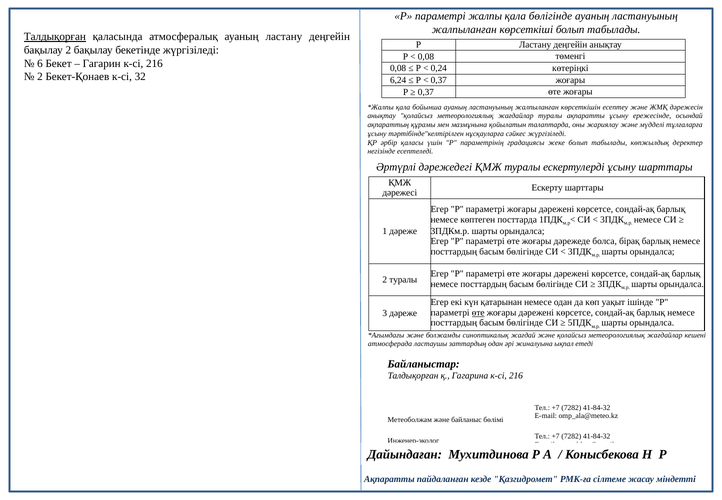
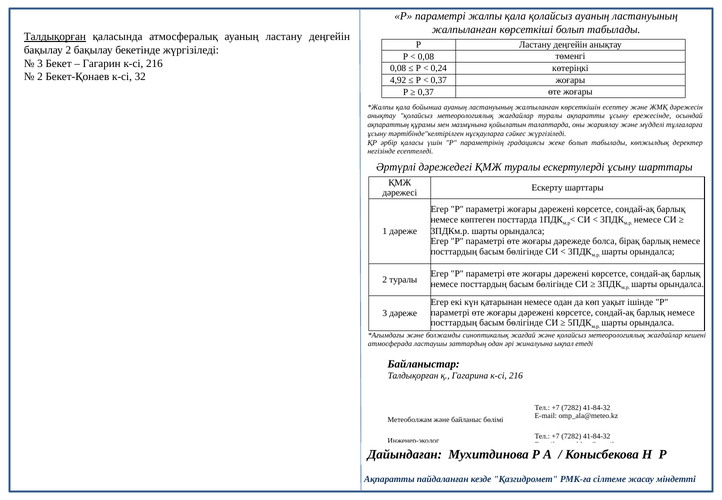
қала бөлігінде: бөлігінде -> қолайсыз
6 at (40, 63): 6 -> 3
6,24: 6,24 -> 4,92
өте at (478, 313) underline: present -> none
